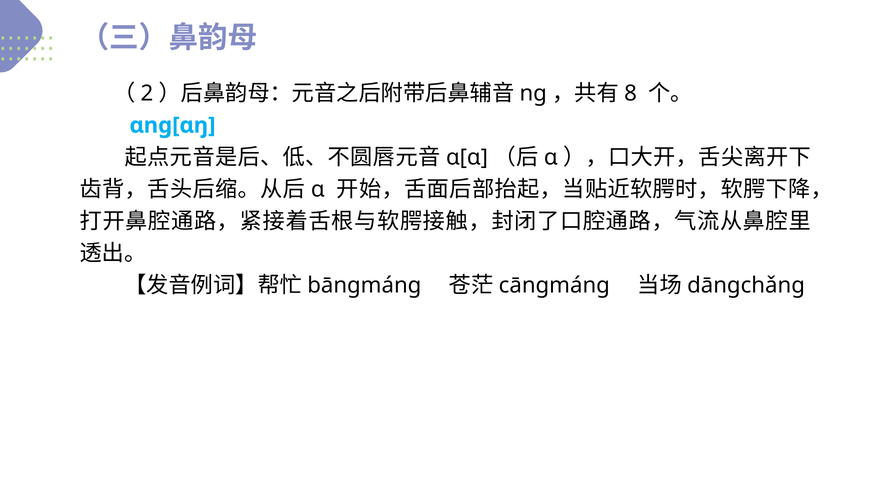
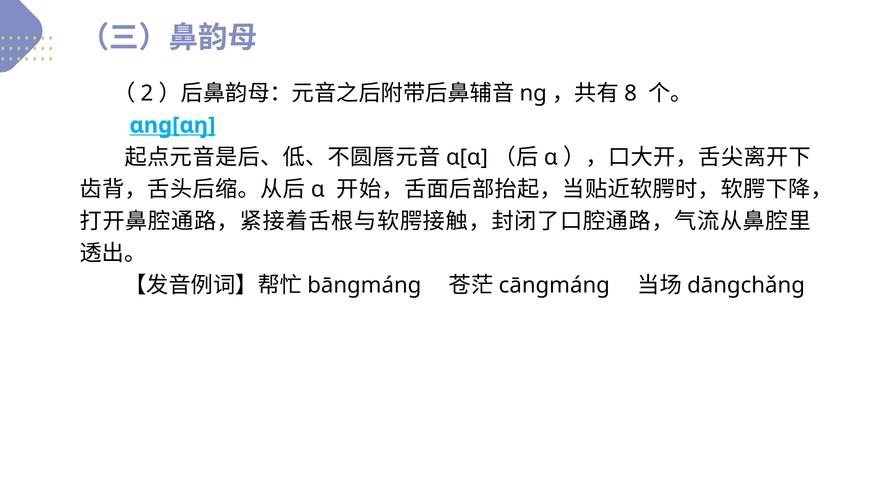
ɑnɡ[ɑŋ underline: none -> present
